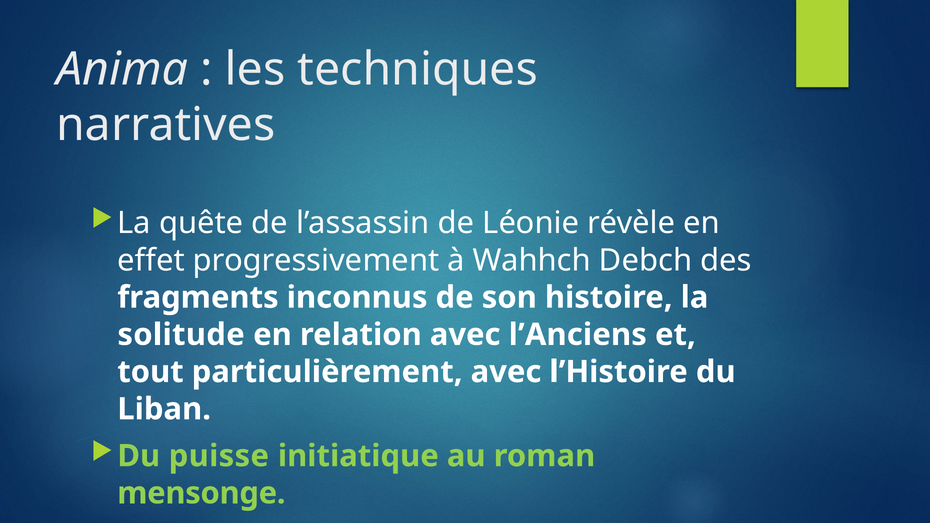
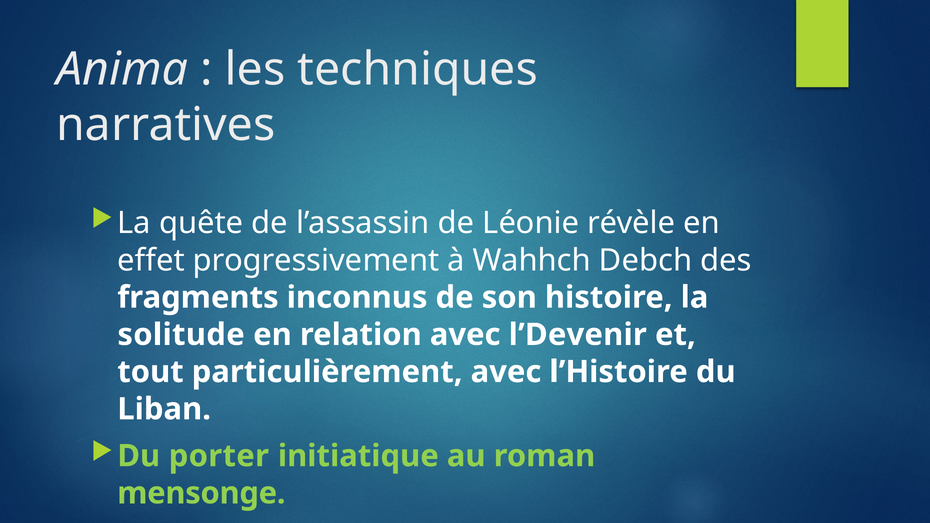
l’Anciens: l’Anciens -> l’Devenir
puisse: puisse -> porter
